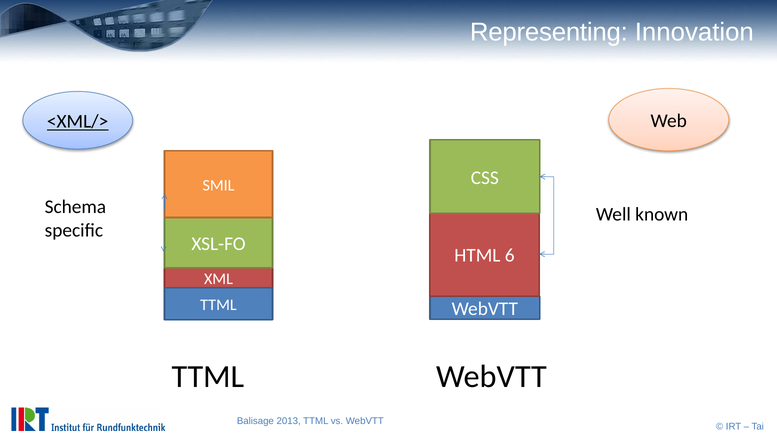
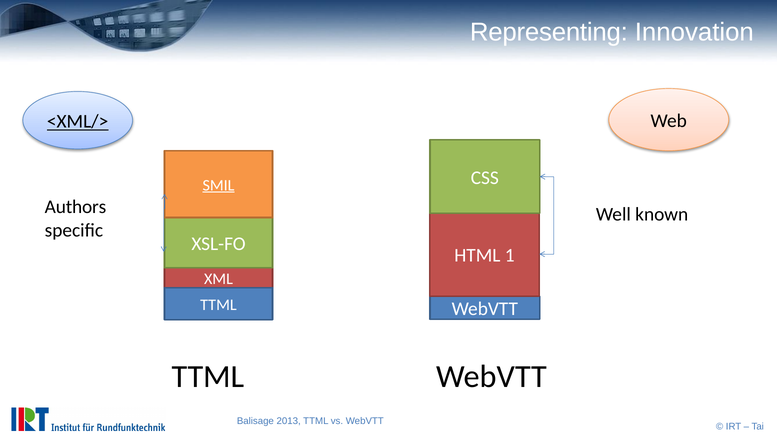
SMIL underline: none -> present
Schema: Schema -> Authors
6: 6 -> 1
